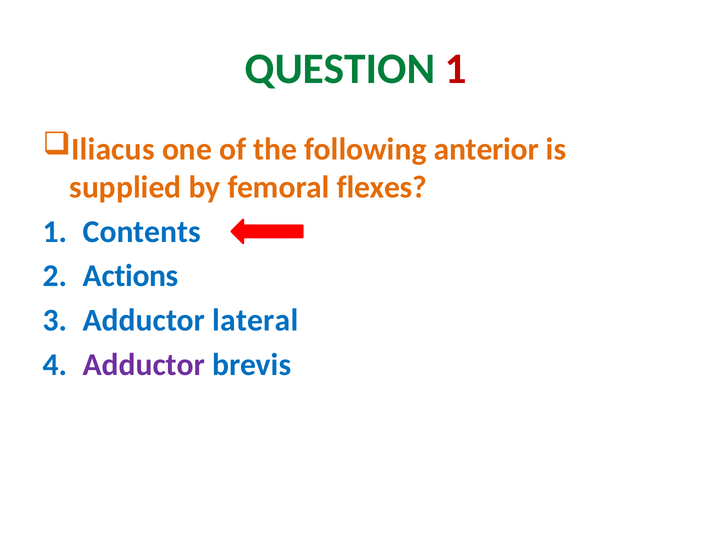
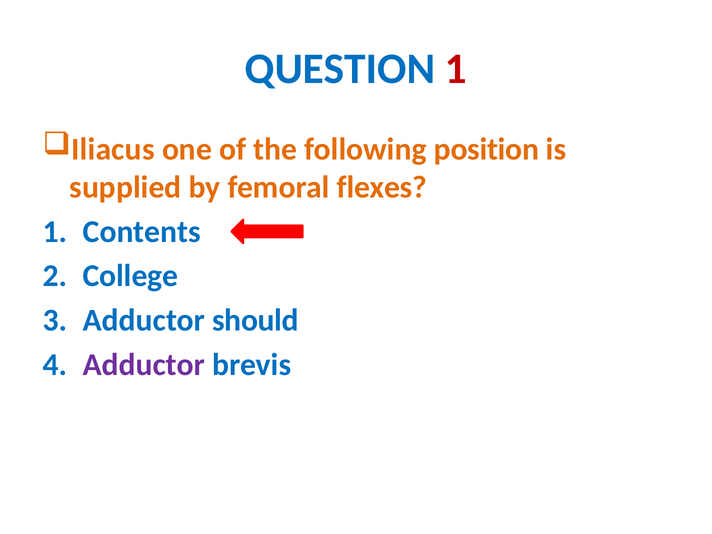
QUESTION colour: green -> blue
anterior: anterior -> position
Actions: Actions -> College
lateral: lateral -> should
